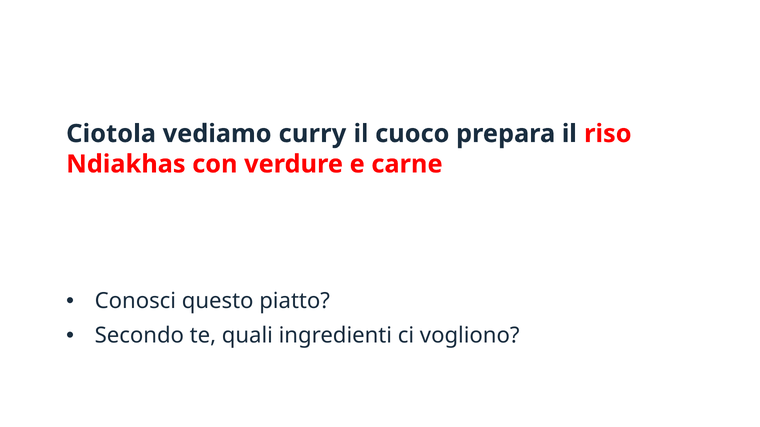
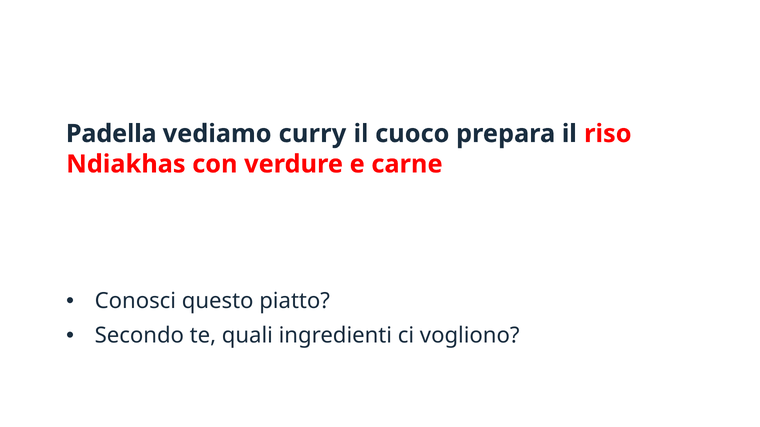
Ciotola: Ciotola -> Padella
